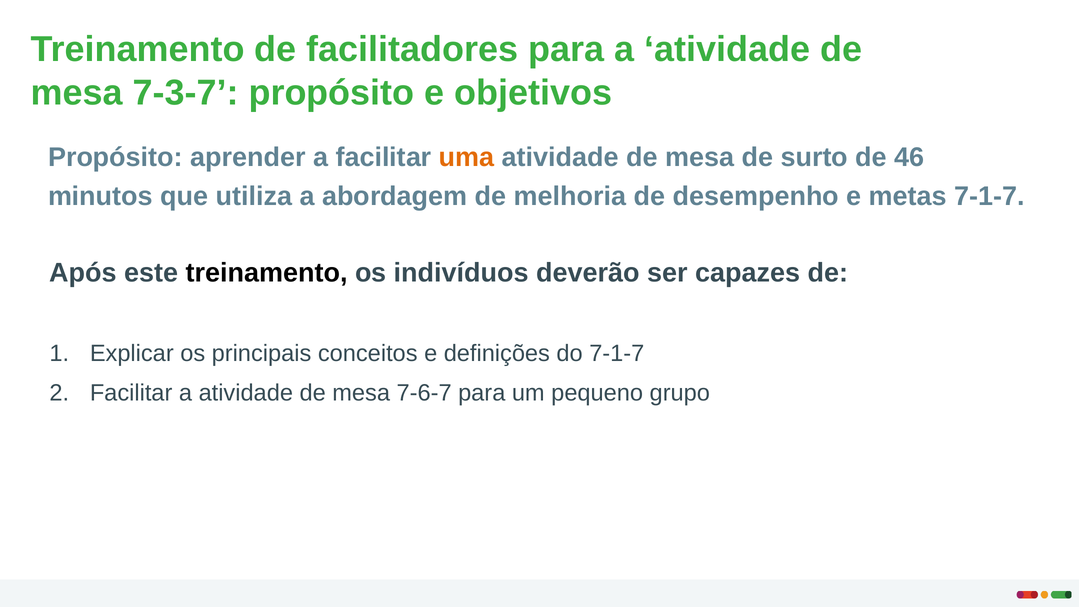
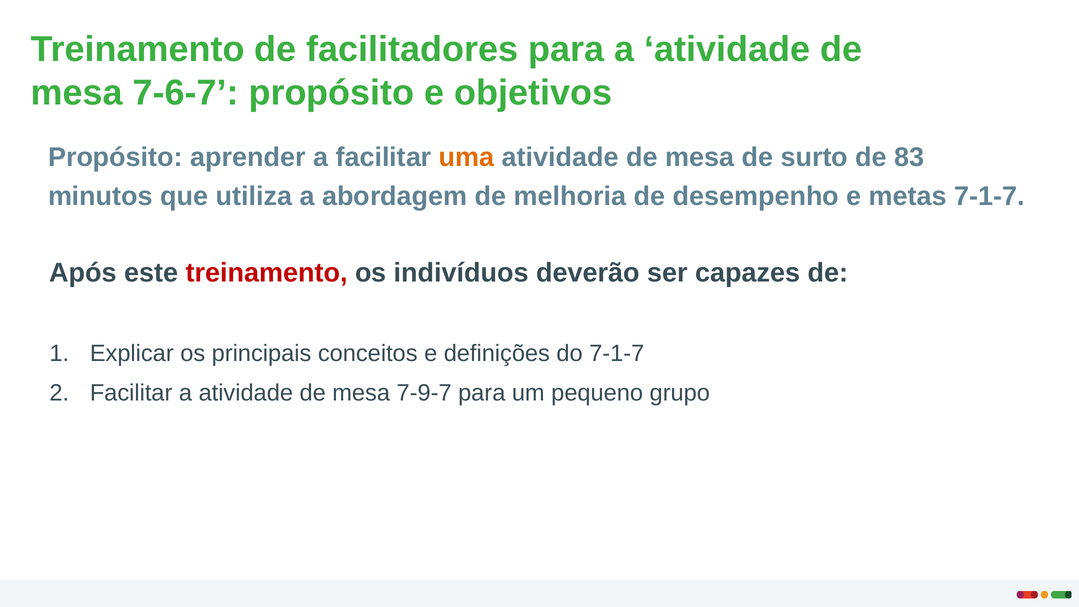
7-3-7: 7-3-7 -> 7-6-7
46: 46 -> 83
treinamento at (267, 273) colour: black -> red
7-6-7: 7-6-7 -> 7-9-7
